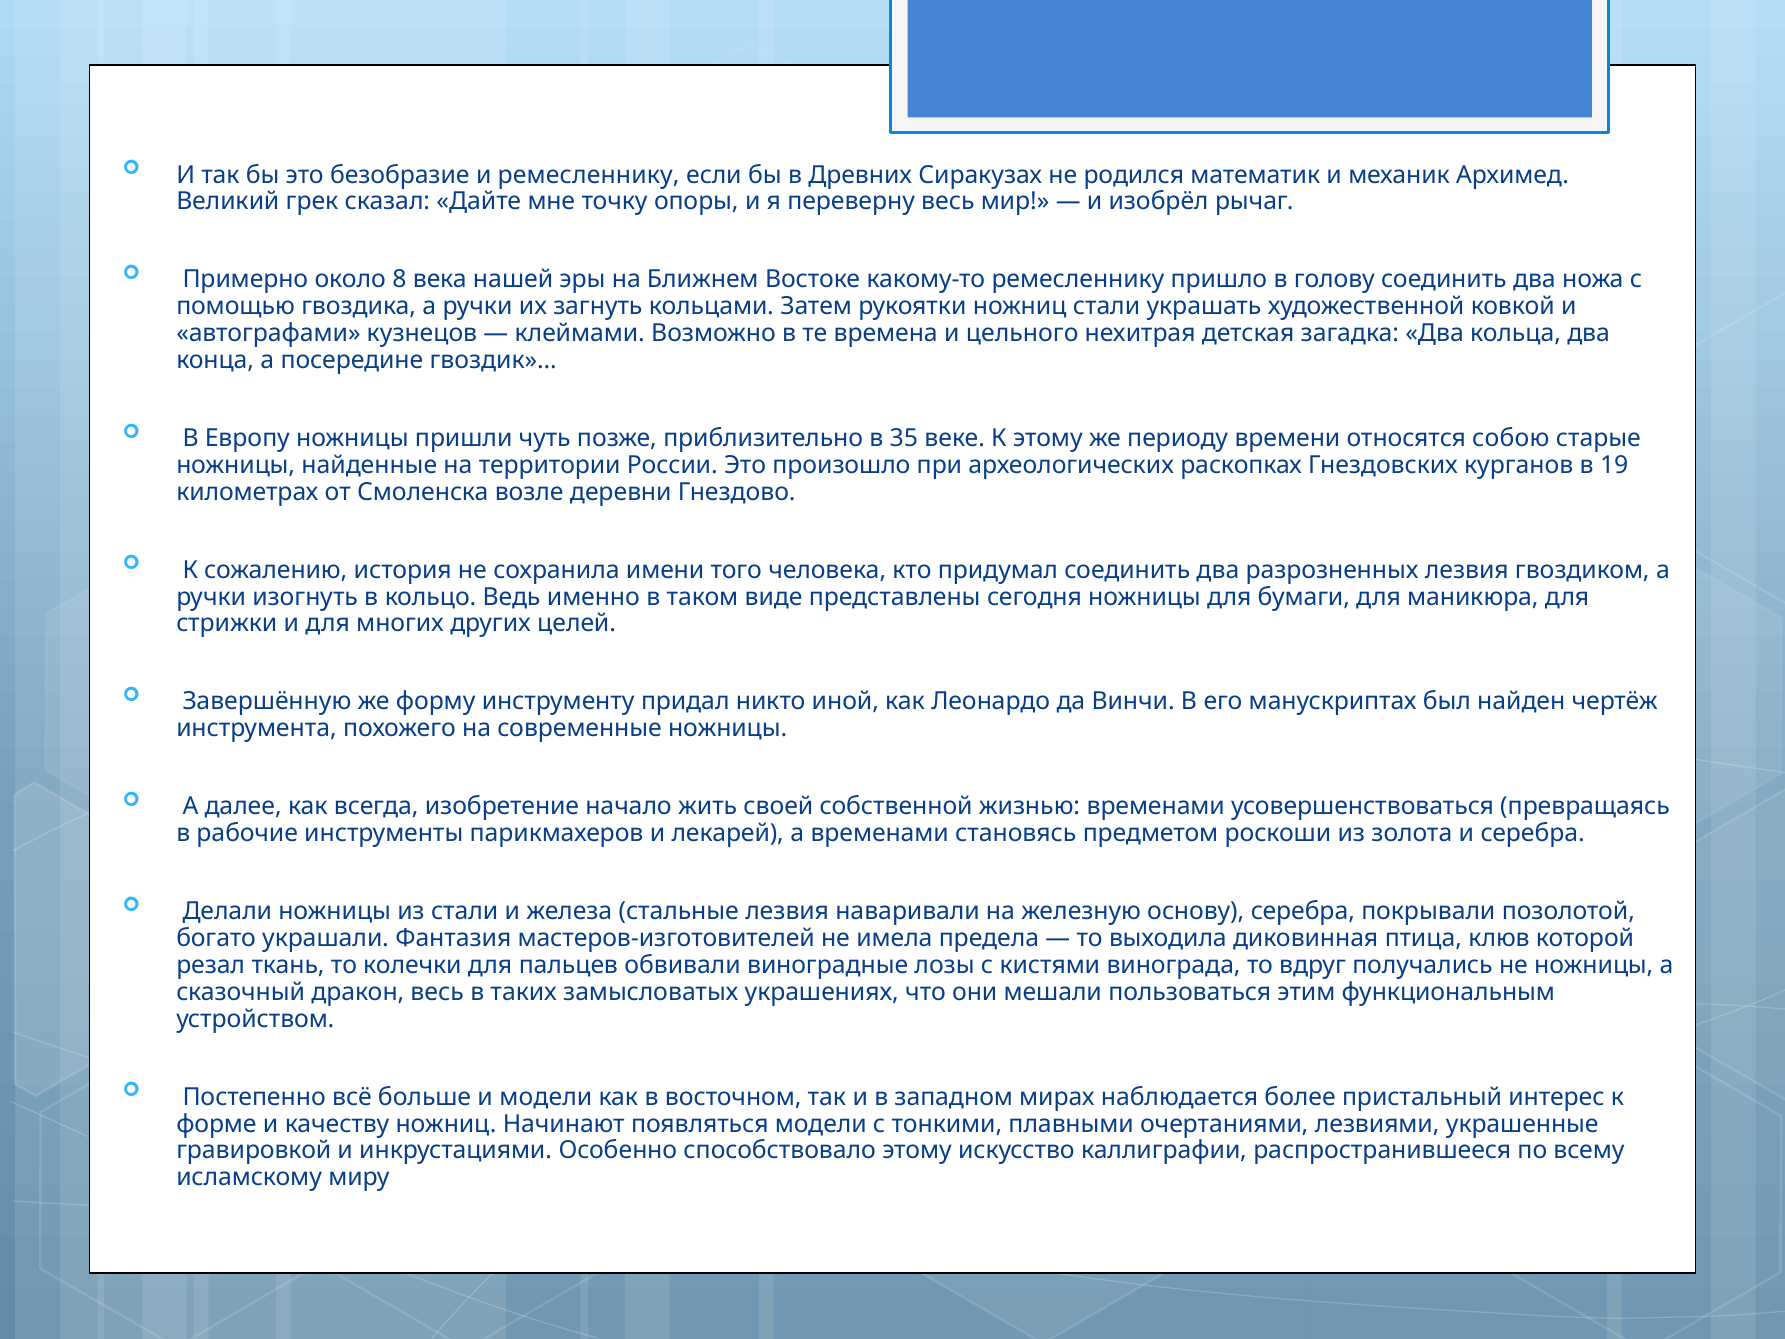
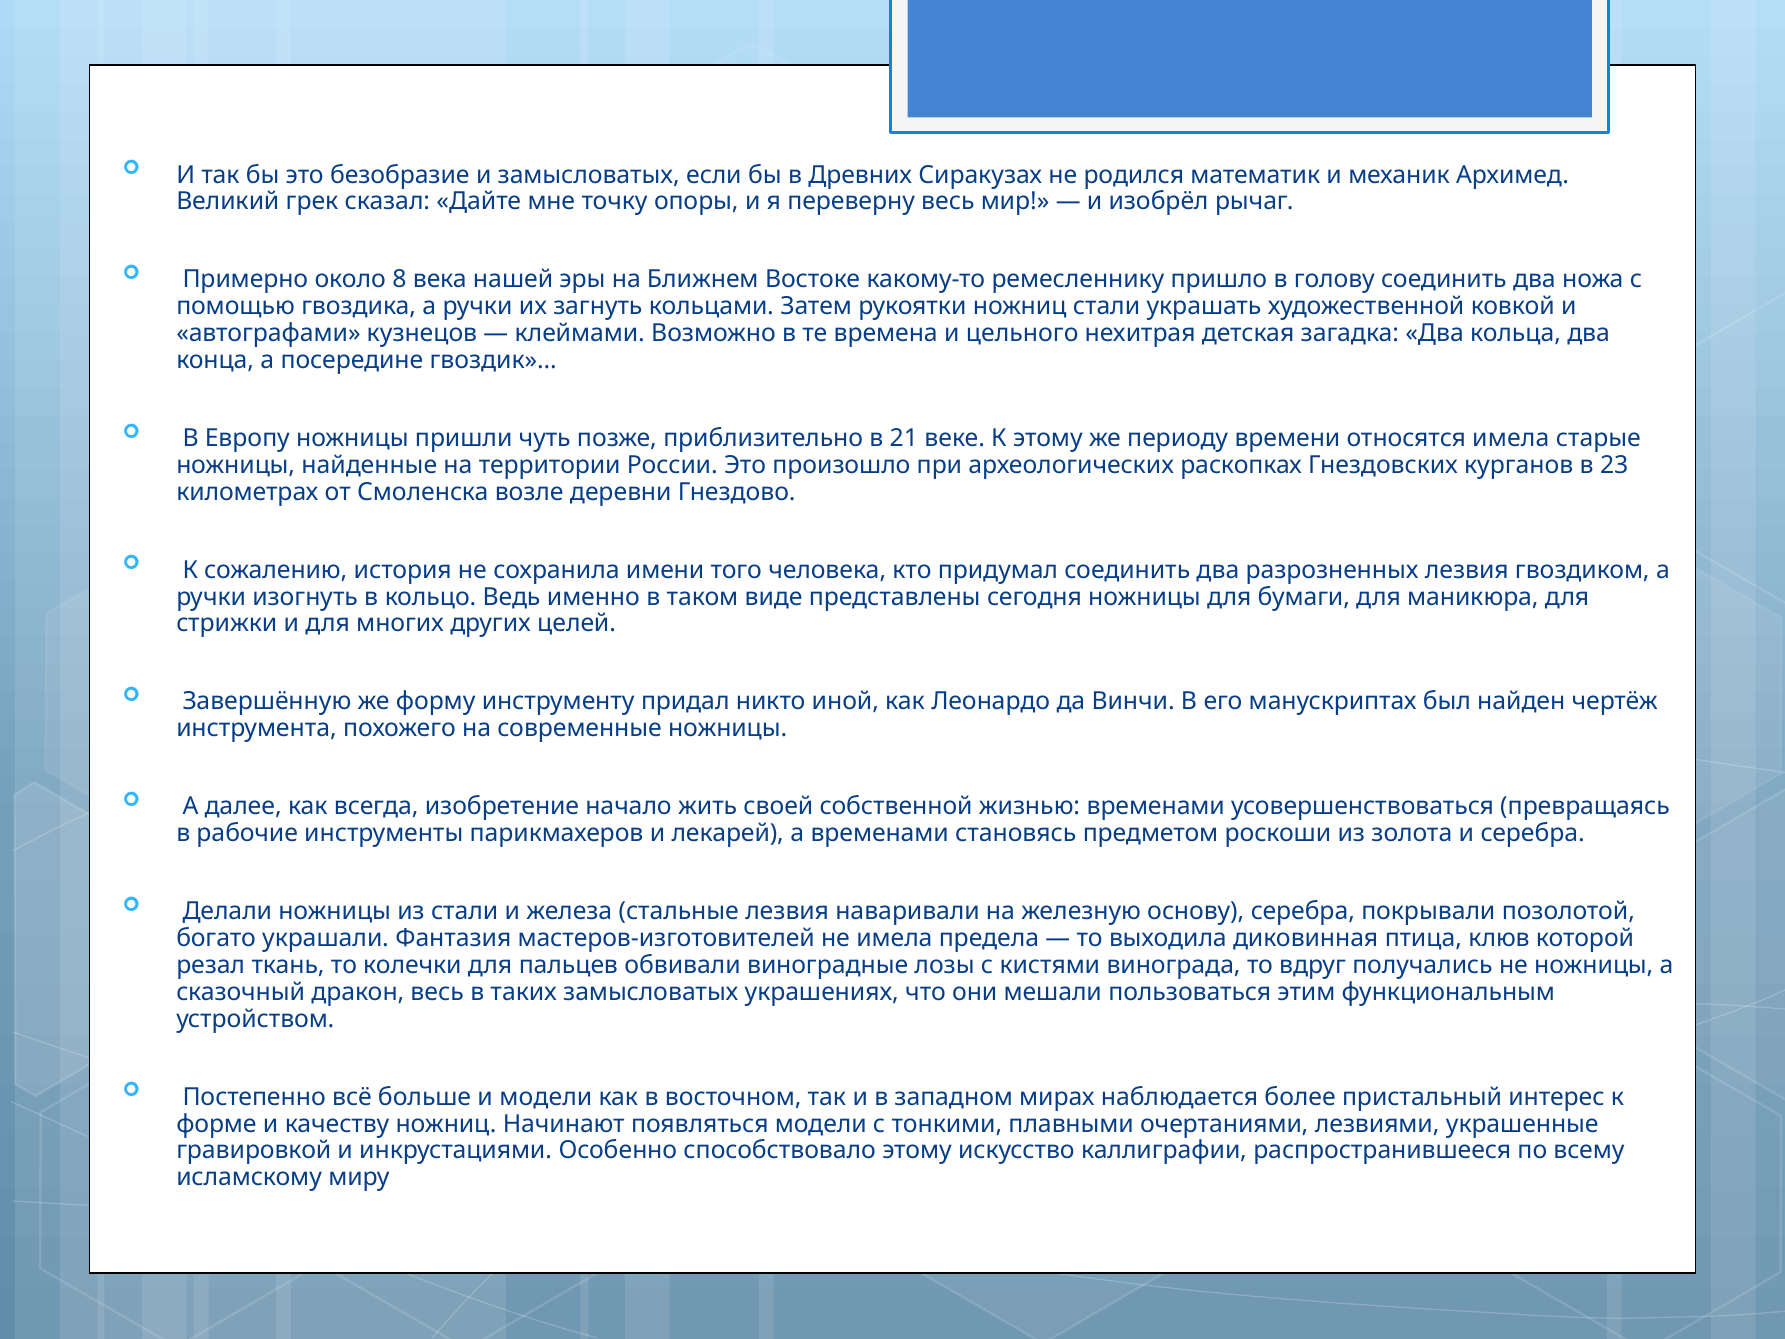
и ремесленнику: ремесленнику -> замысловатых
35: 35 -> 21
относятся собою: собою -> имела
19: 19 -> 23
